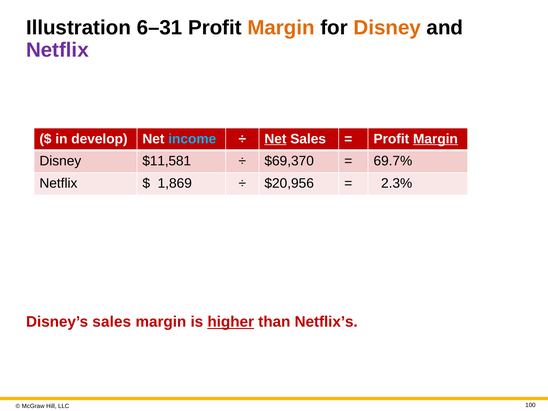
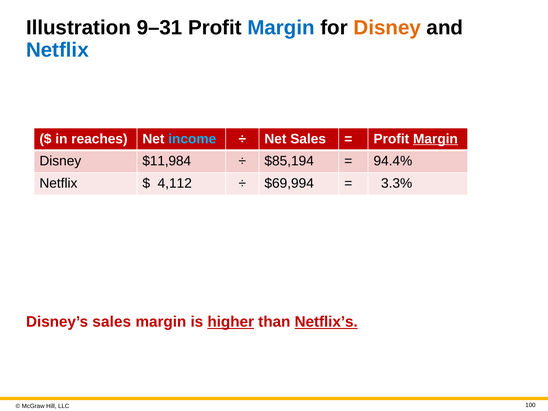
6–31: 6–31 -> 9–31
Margin at (281, 28) colour: orange -> blue
Netflix at (57, 50) colour: purple -> blue
develop: develop -> reaches
Net at (275, 139) underline: present -> none
$11,581: $11,581 -> $11,984
$69,370: $69,370 -> $85,194
69.7%: 69.7% -> 94.4%
1,869: 1,869 -> 4,112
$20,956: $20,956 -> $69,994
2.3%: 2.3% -> 3.3%
Netflix’s underline: none -> present
